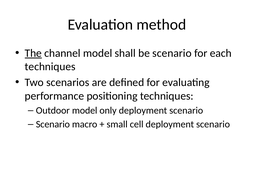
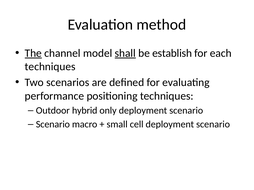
shall underline: none -> present
be scenario: scenario -> establish
Outdoor model: model -> hybrid
